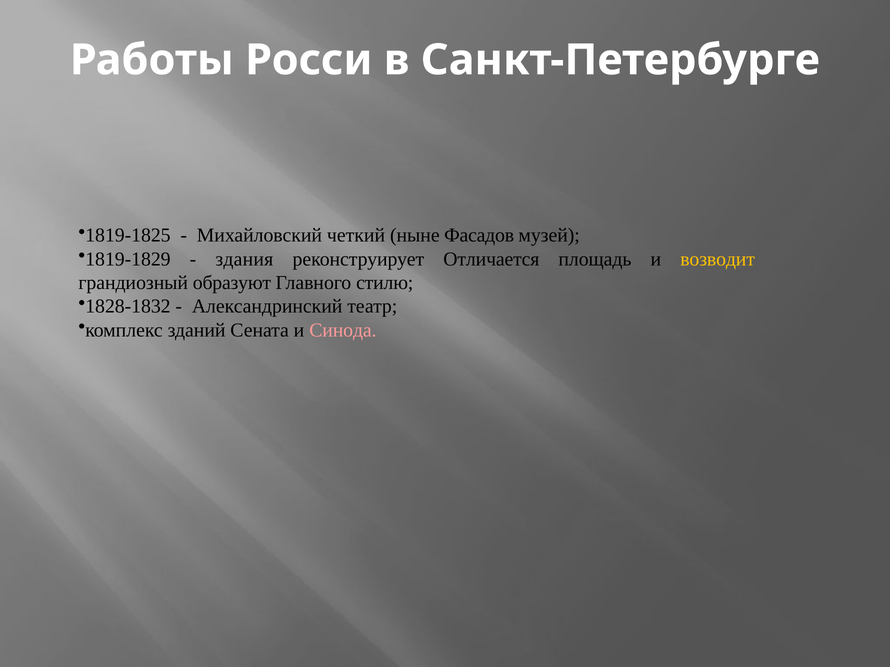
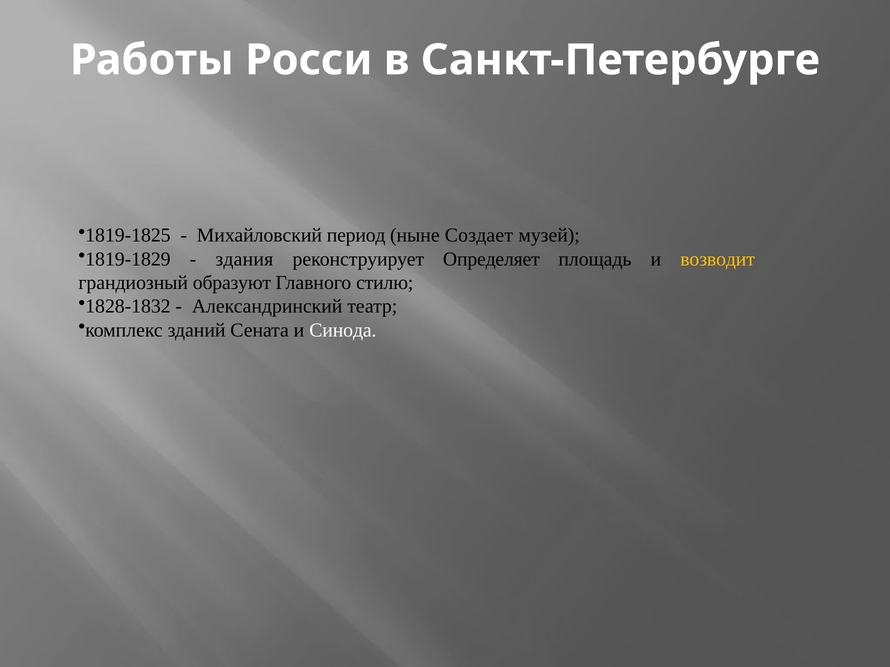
четкий: четкий -> период
Фасадов: Фасадов -> Создает
Отличается: Отличается -> Определяет
Синода colour: pink -> white
